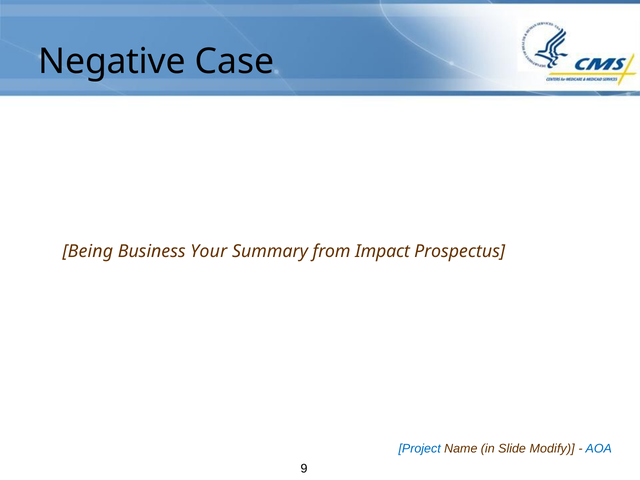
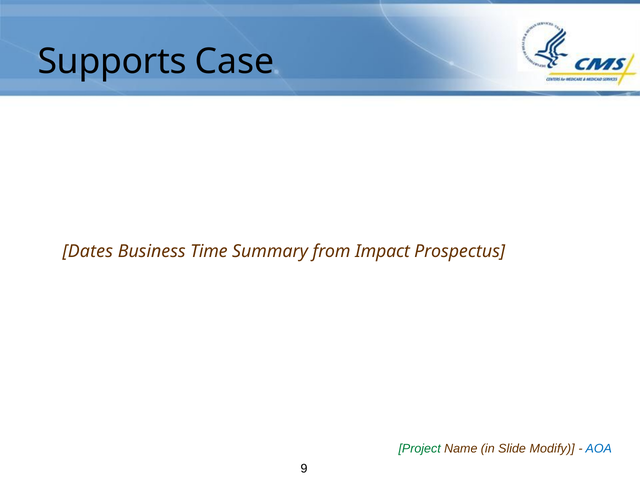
Negative: Negative -> Supports
Being: Being -> Dates
Your: Your -> Time
Project colour: blue -> green
